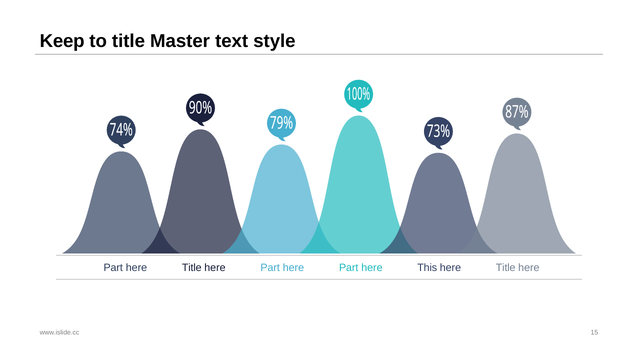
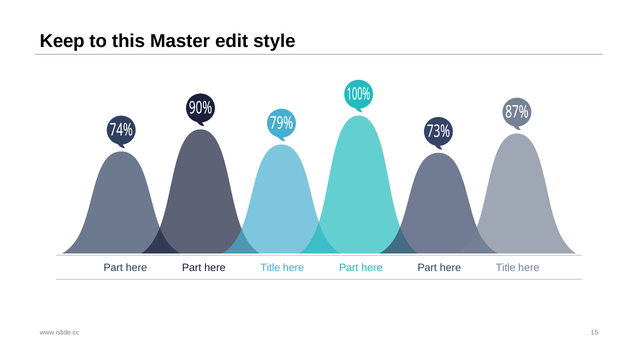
to title: title -> this
text: text -> edit
Title at (192, 267): Title -> Part
Part at (270, 267): Part -> Title
This at (427, 267): This -> Part
